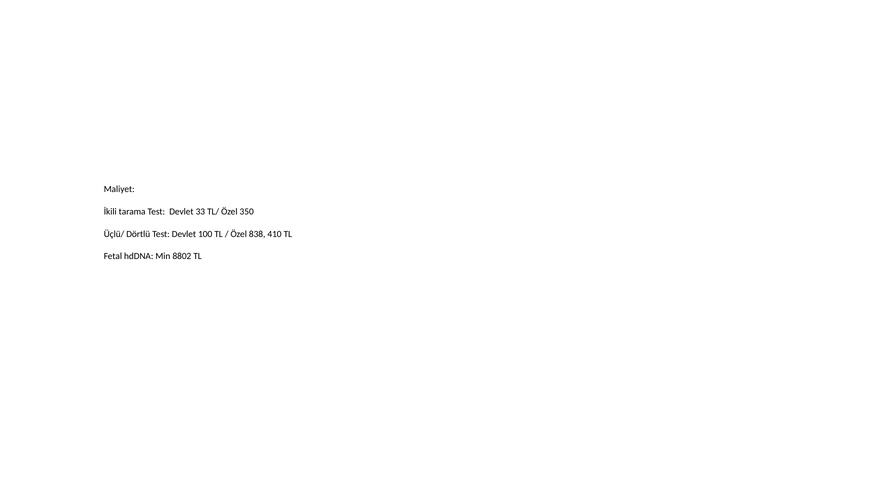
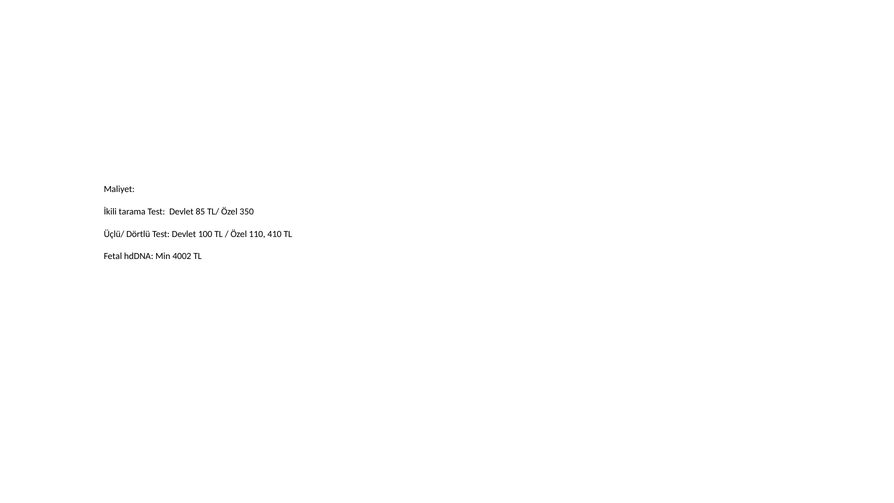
33: 33 -> 85
838: 838 -> 110
8802: 8802 -> 4002
